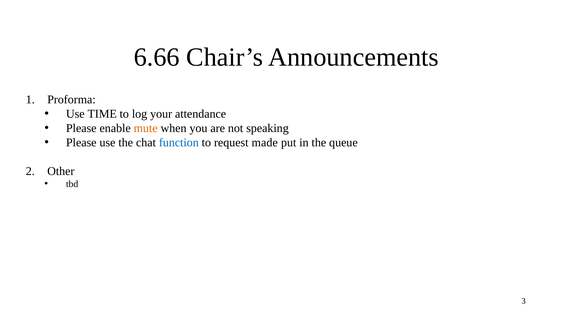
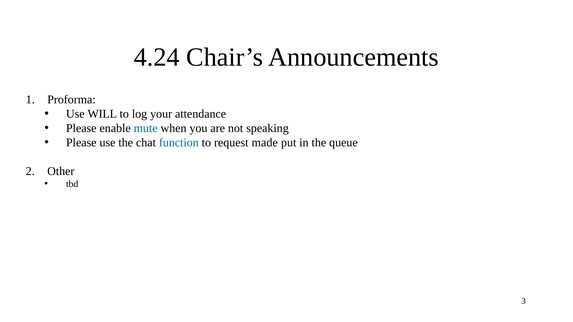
6.66: 6.66 -> 4.24
TIME: TIME -> WILL
mute colour: orange -> blue
